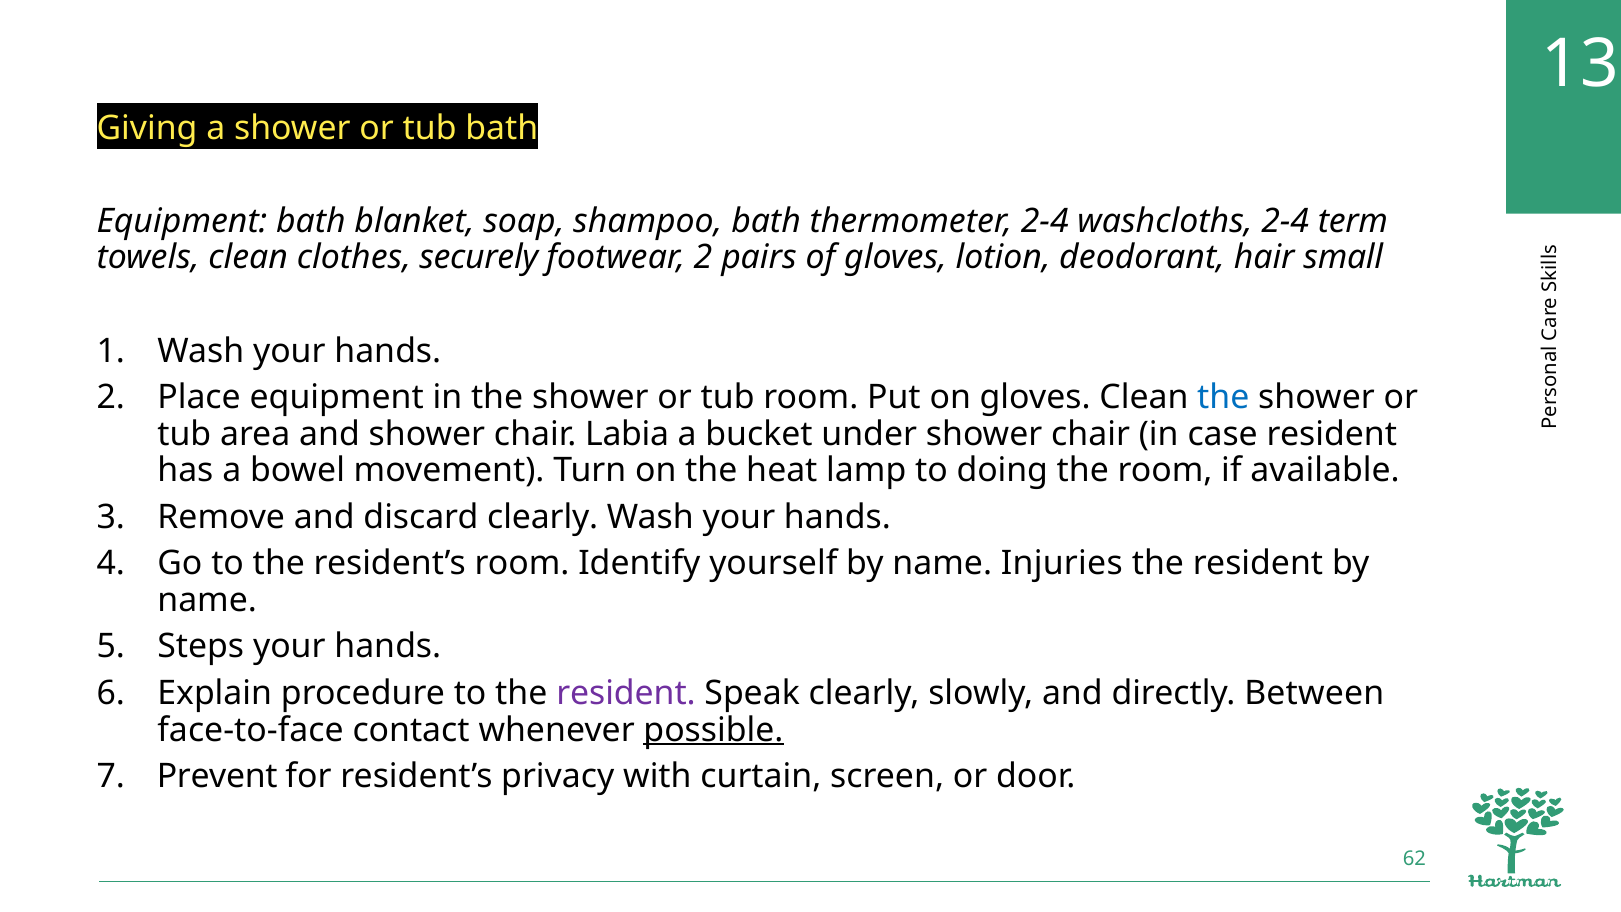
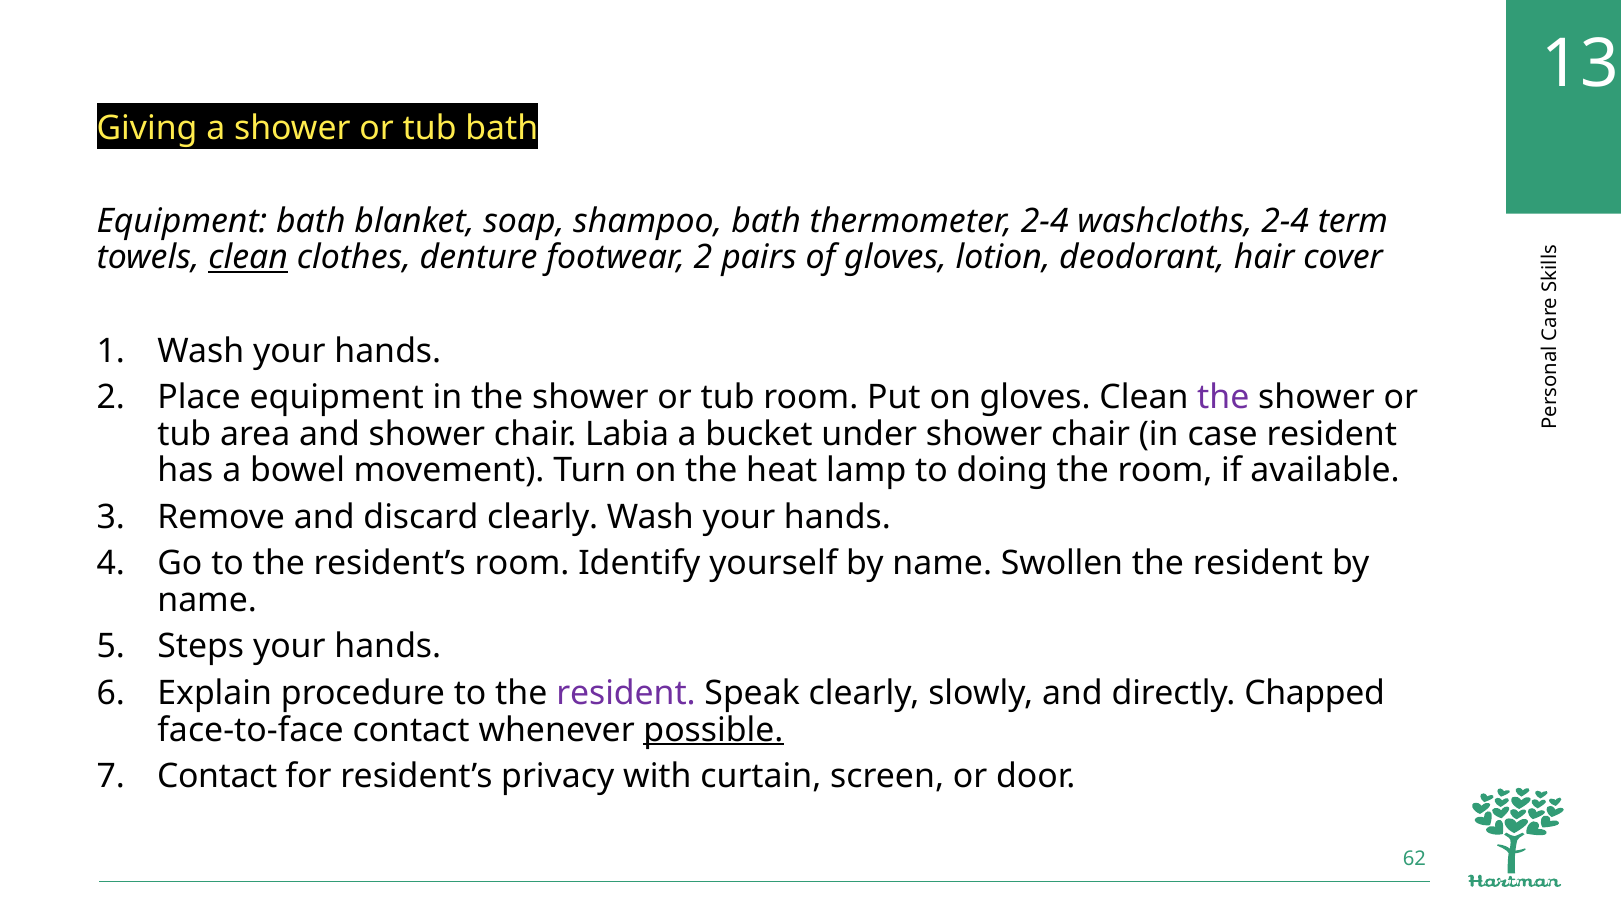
clean at (248, 258) underline: none -> present
securely: securely -> denture
small: small -> cover
the at (1223, 397) colour: blue -> purple
Injuries: Injuries -> Swollen
Between: Between -> Chapped
Prevent at (217, 776): Prevent -> Contact
